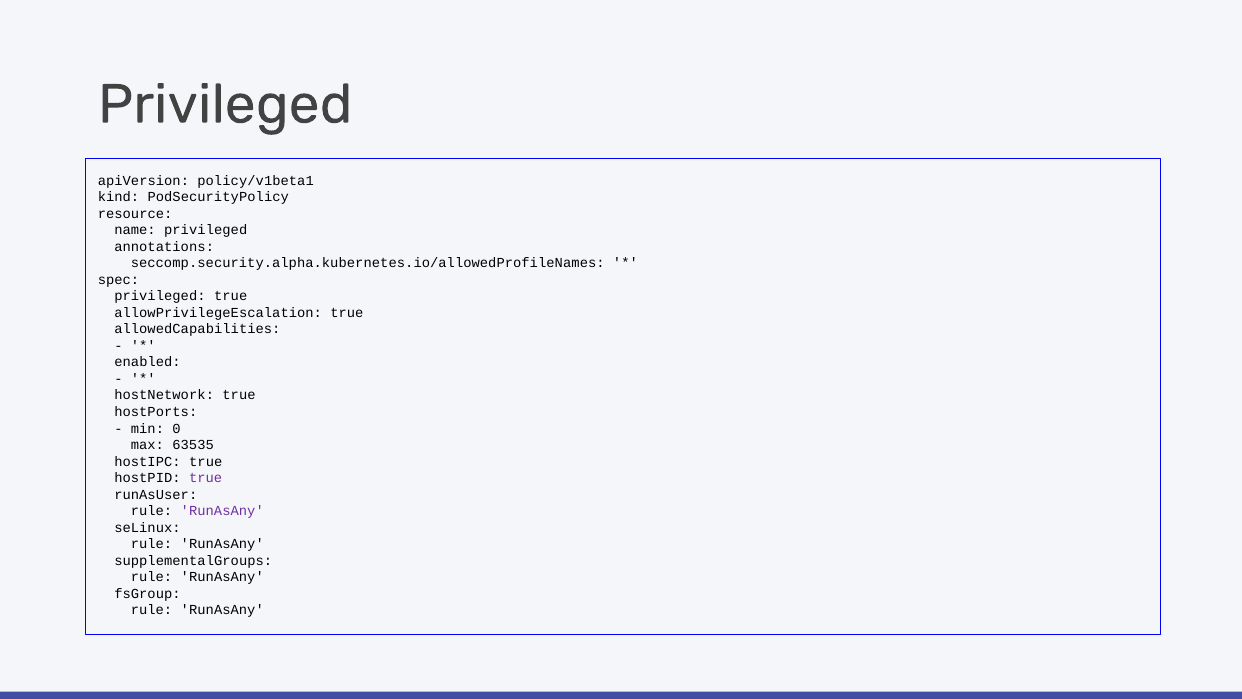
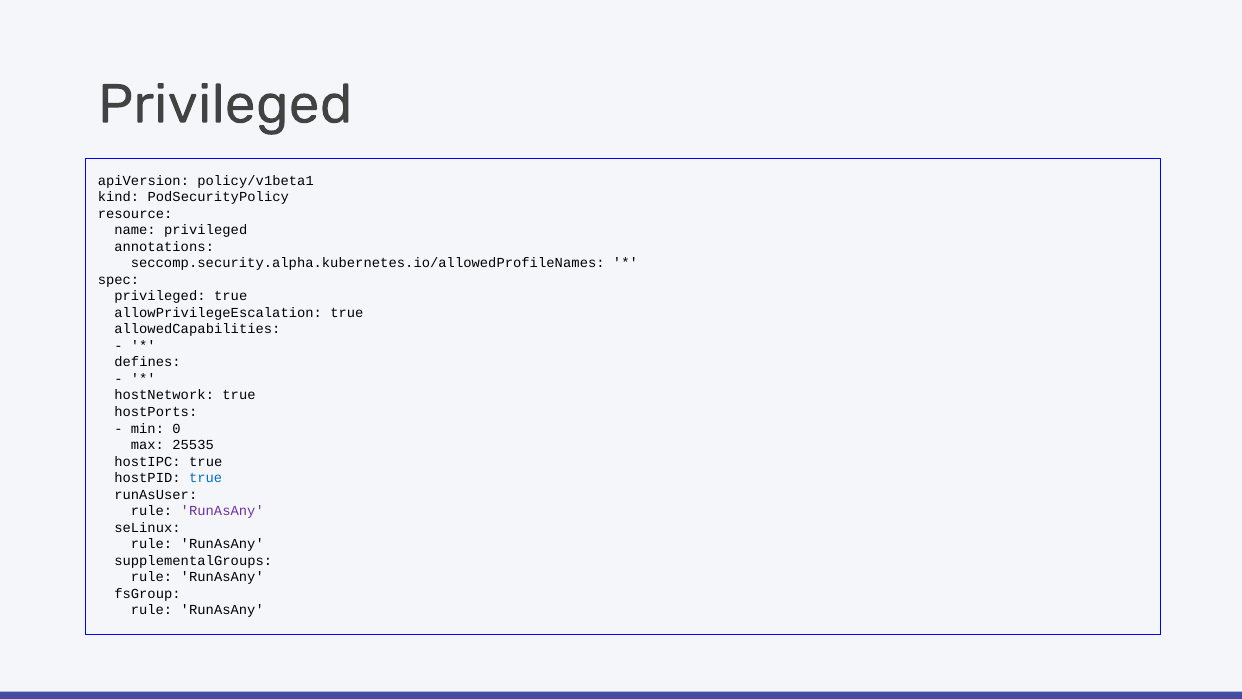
enabled: enabled -> defines
63535: 63535 -> 25535
true at (206, 478) colour: purple -> blue
